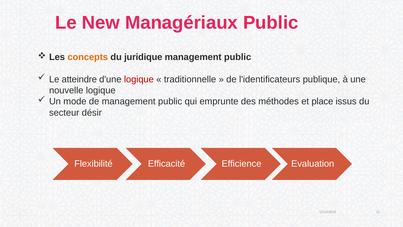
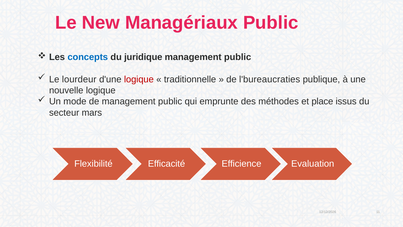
concepts colour: orange -> blue
atteindre: atteindre -> lourdeur
l'identificateurs: l'identificateurs -> l'bureaucraties
désir: désir -> mars
